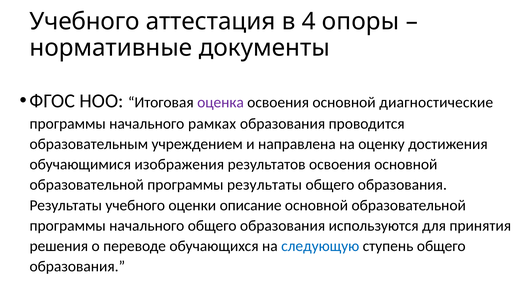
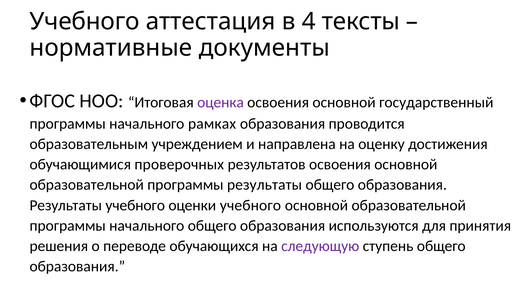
опоры: опоры -> тексты
диагностические: диагностические -> государственный
изображения: изображения -> проверочных
оценки описание: описание -> учебного
следующую colour: blue -> purple
